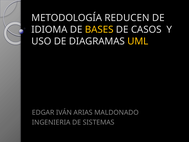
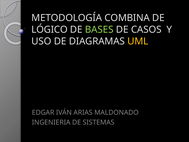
REDUCEN: REDUCEN -> COMBINA
IDIOMA: IDIOMA -> LÓGICO
BASES colour: yellow -> light green
